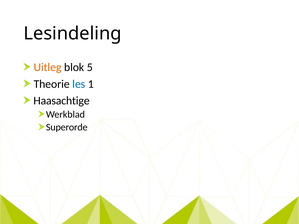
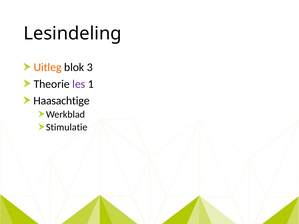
5: 5 -> 3
les colour: blue -> purple
Superorde: Superorde -> Stimulatie
